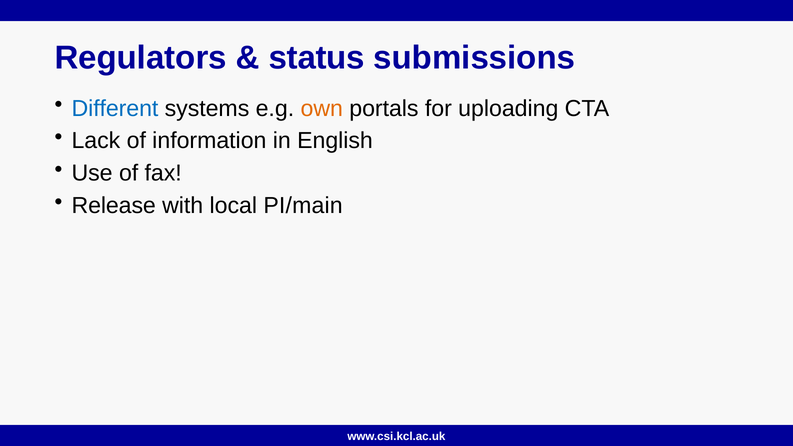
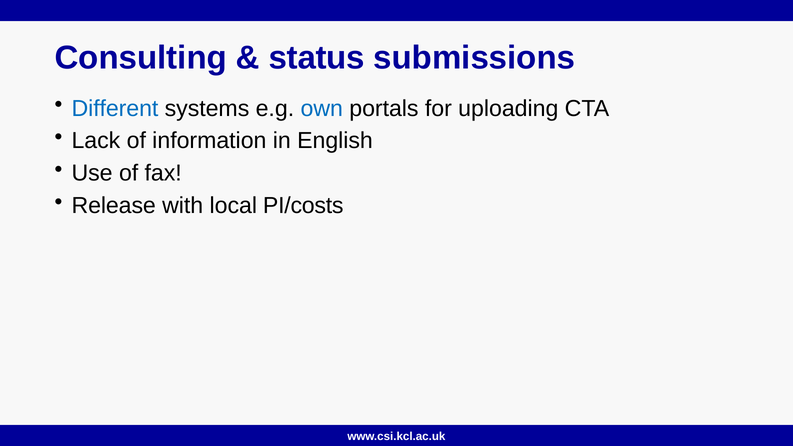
Regulators: Regulators -> Consulting
own colour: orange -> blue
PI/main: PI/main -> PI/costs
